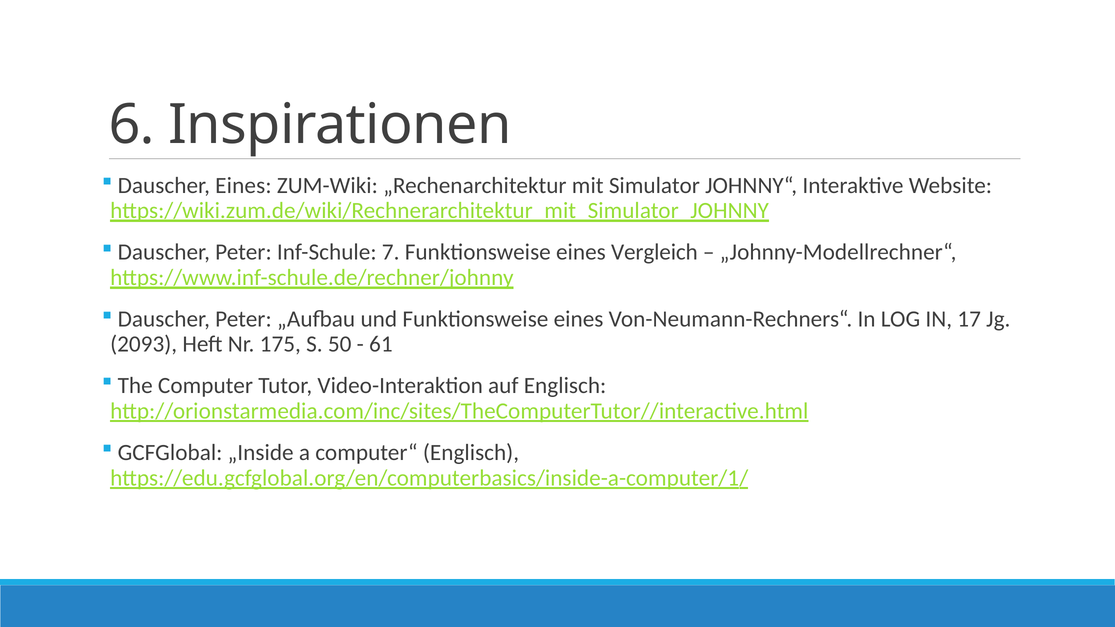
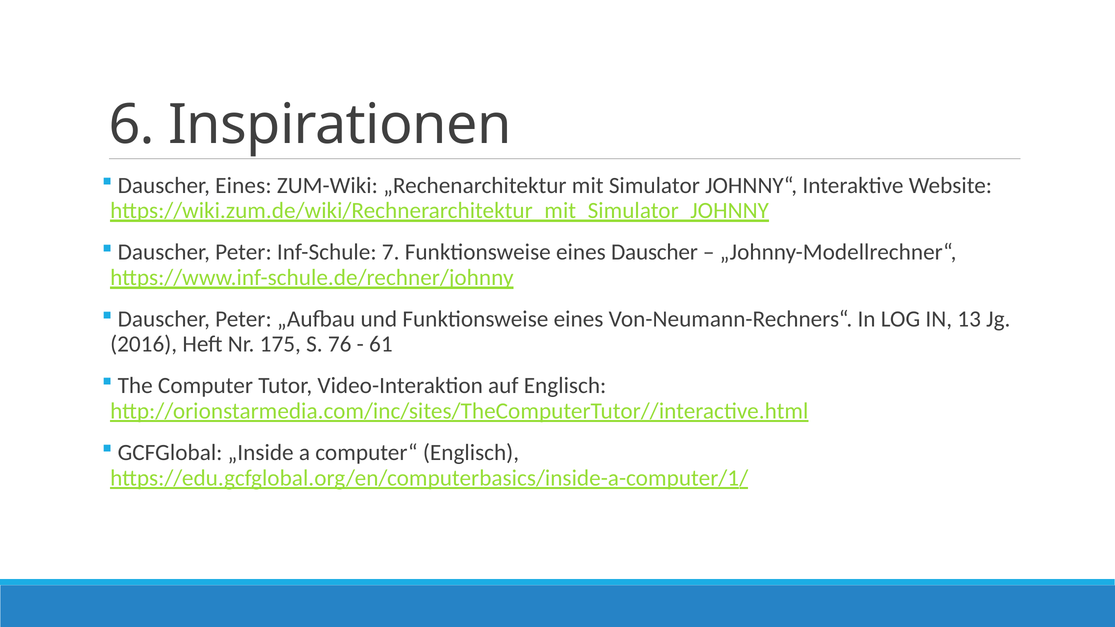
eines Vergleich: Vergleich -> Dauscher
17: 17 -> 13
2093: 2093 -> 2016
50: 50 -> 76
